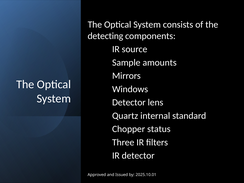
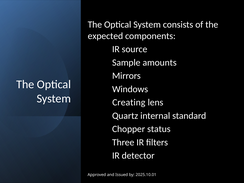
detecting: detecting -> expected
Detector at (129, 102): Detector -> Creating
